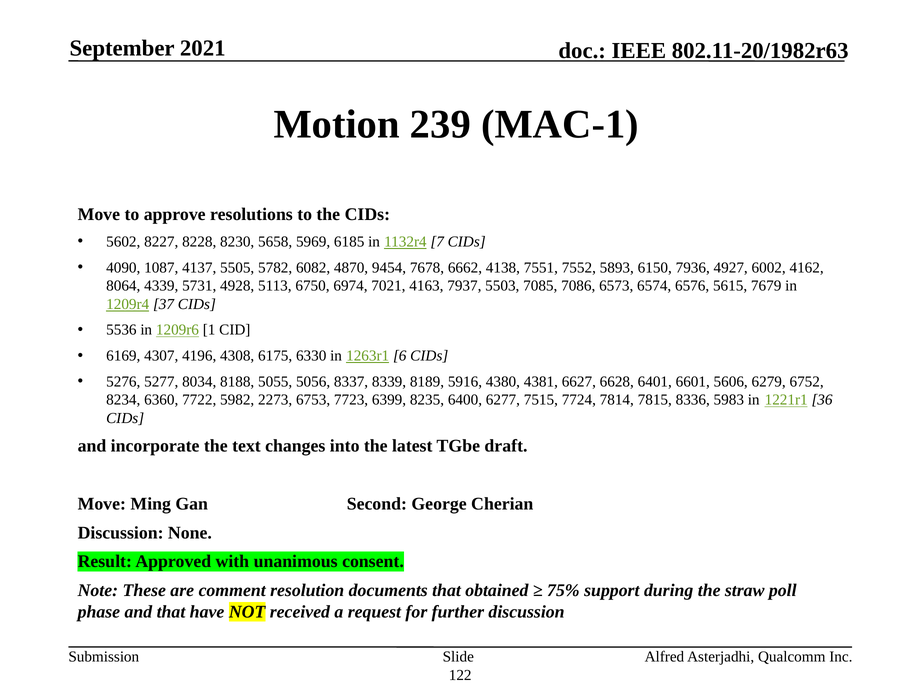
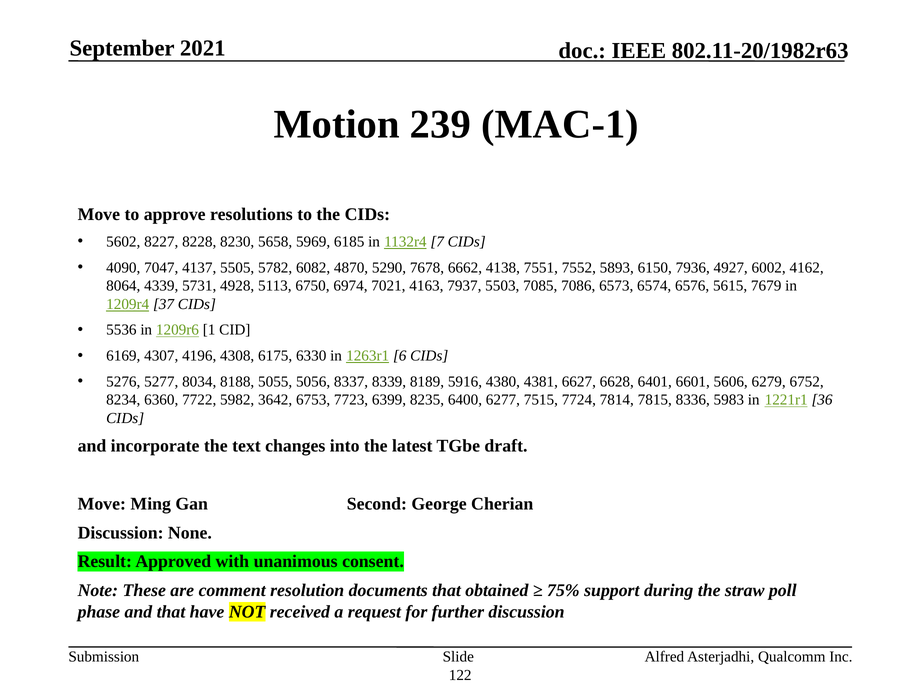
1087: 1087 -> 7047
9454: 9454 -> 5290
2273: 2273 -> 3642
